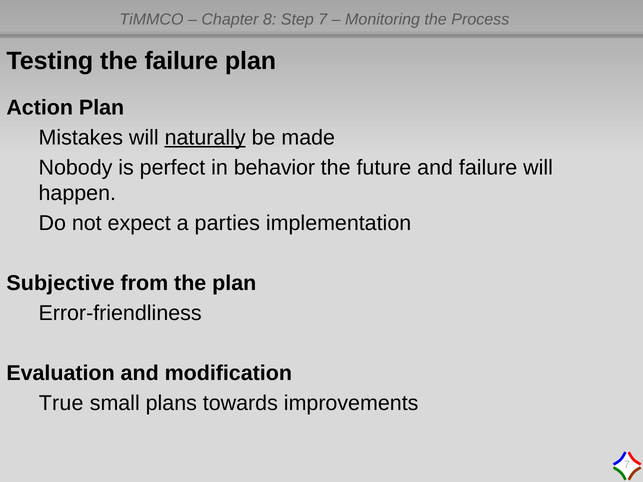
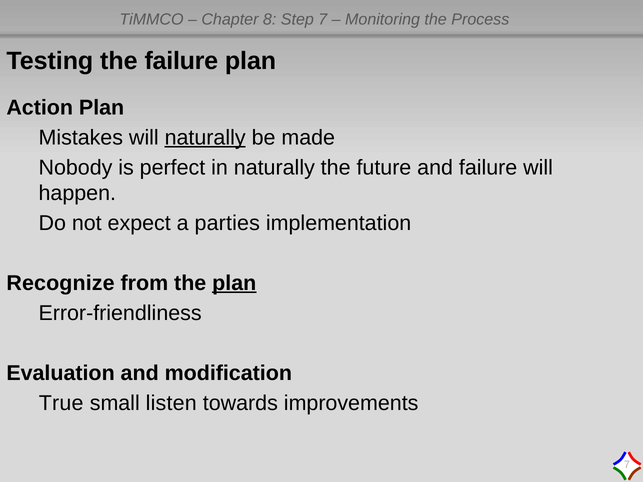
in behavior: behavior -> naturally
Subjective: Subjective -> Recognize
plan at (234, 283) underline: none -> present
plans: plans -> listen
